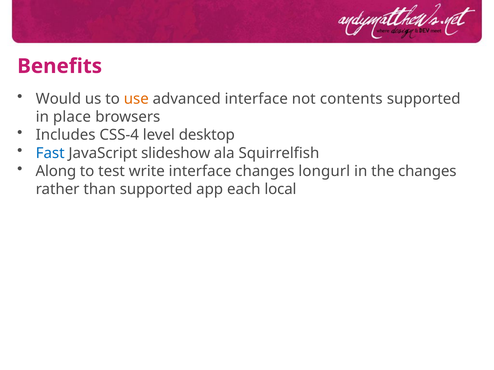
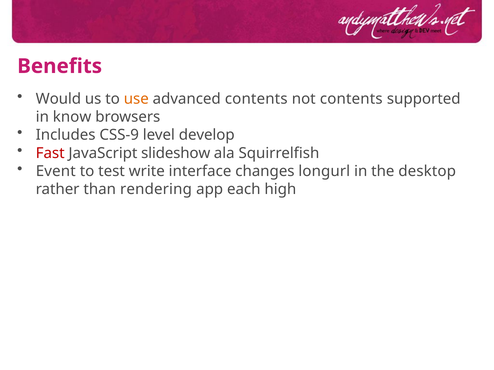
advanced interface: interface -> contents
place: place -> know
CSS-4: CSS-4 -> CSS-9
desktop: desktop -> develop
Fast colour: blue -> red
Along: Along -> Event
the changes: changes -> desktop
than supported: supported -> rendering
local: local -> high
